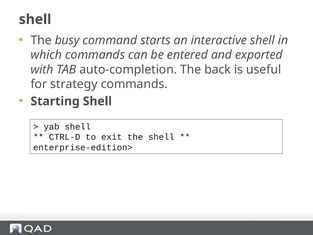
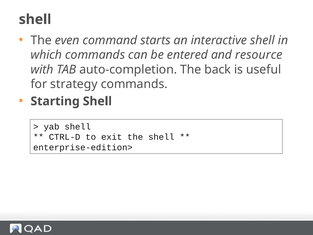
busy: busy -> even
exported: exported -> resource
